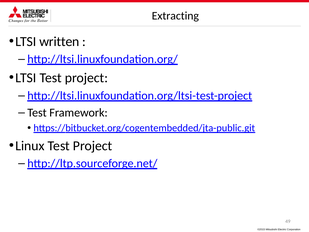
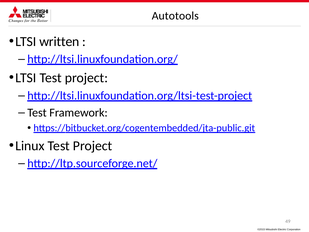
Extracting: Extracting -> Autotools
